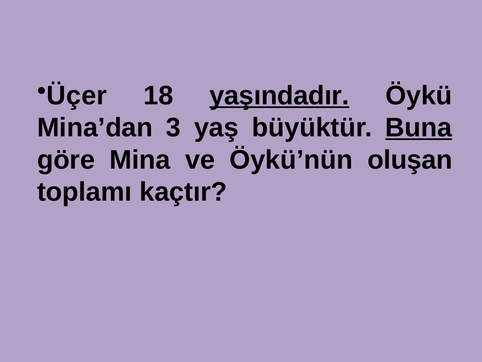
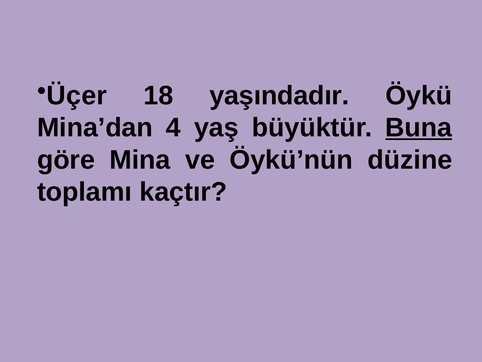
yaşındadır underline: present -> none
3: 3 -> 4
oluşan: oluşan -> düzine
